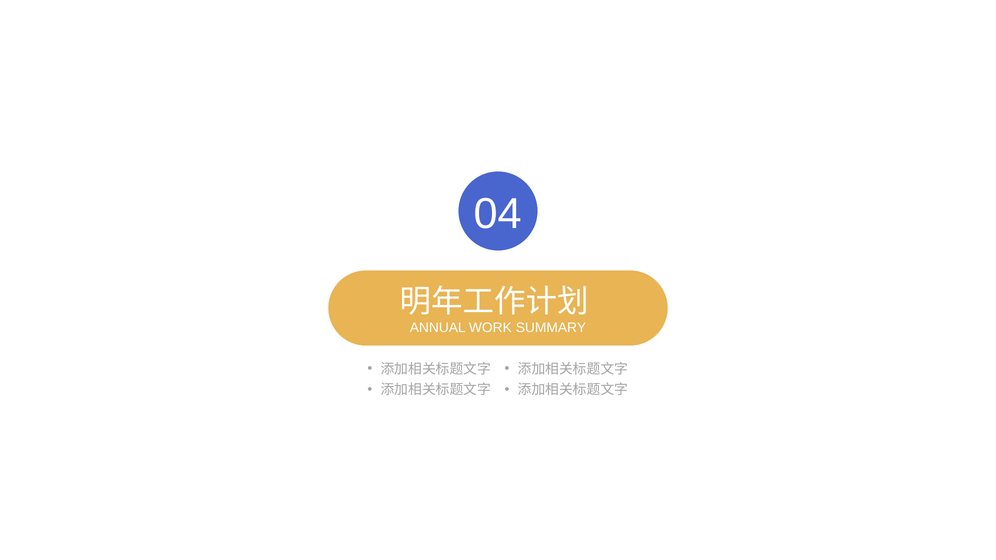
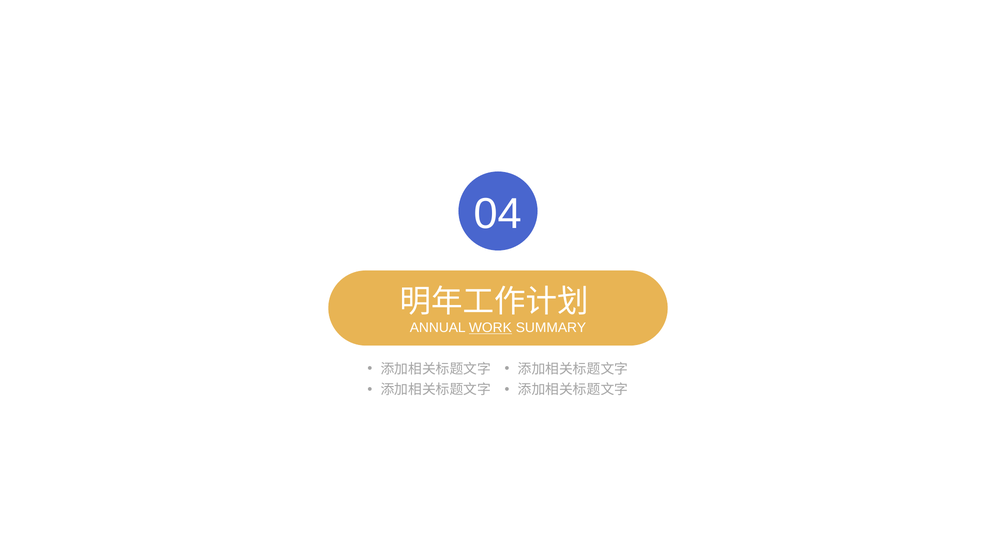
WORK underline: none -> present
